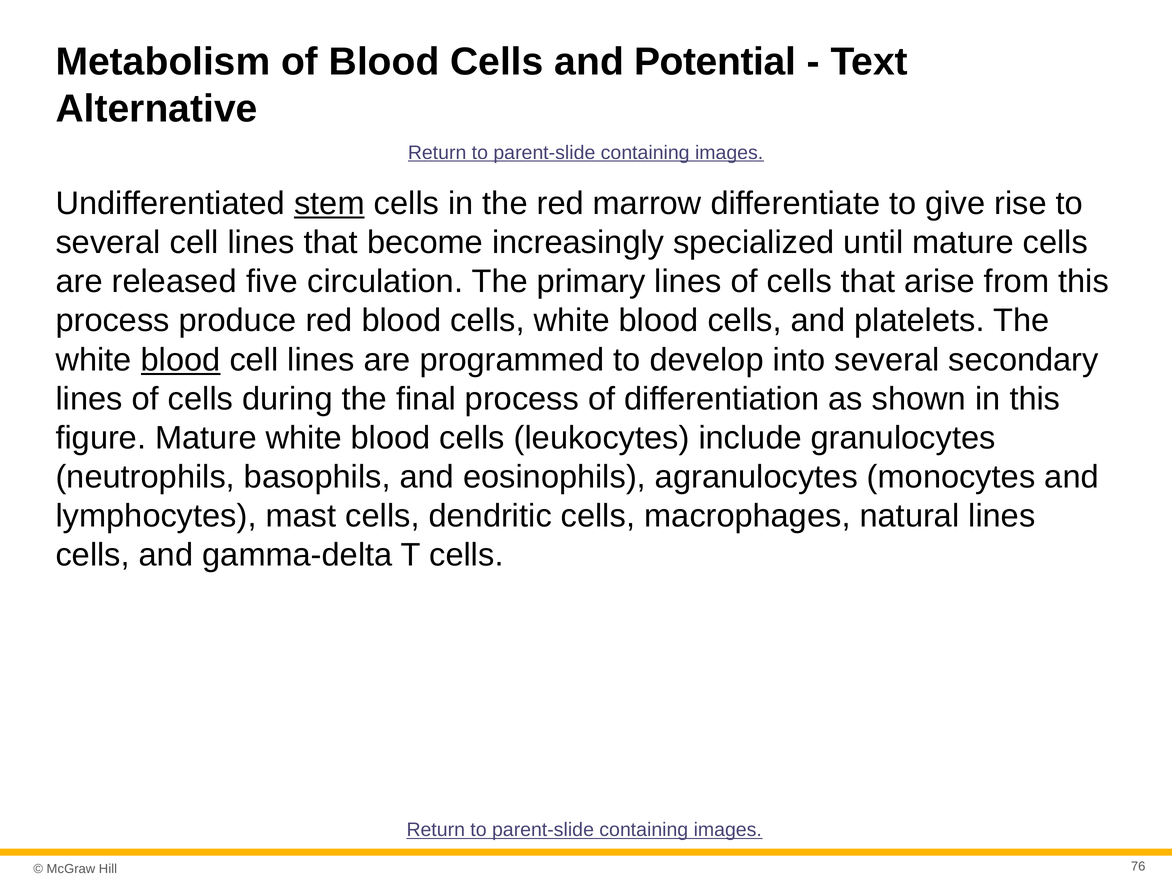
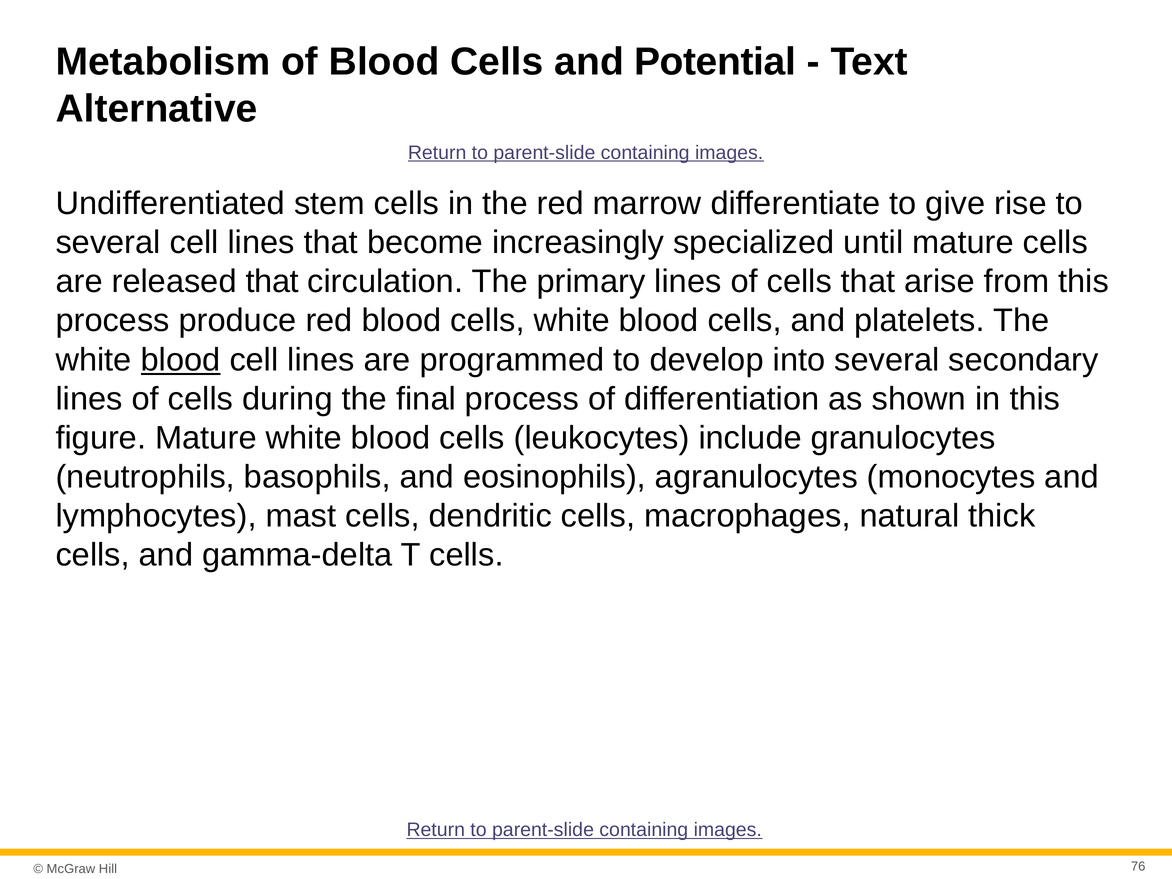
stem underline: present -> none
released five: five -> that
natural lines: lines -> thick
